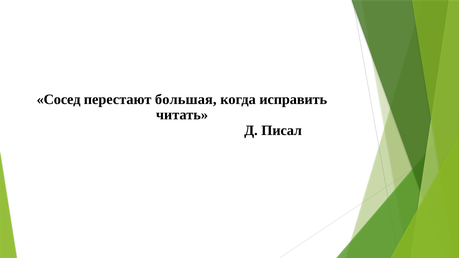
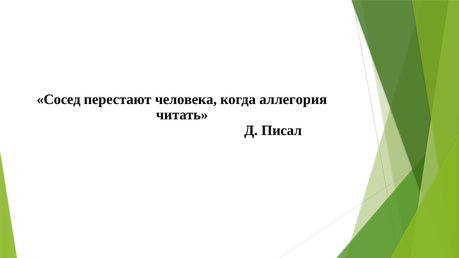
большая: большая -> человека
исправить: исправить -> аллегория
